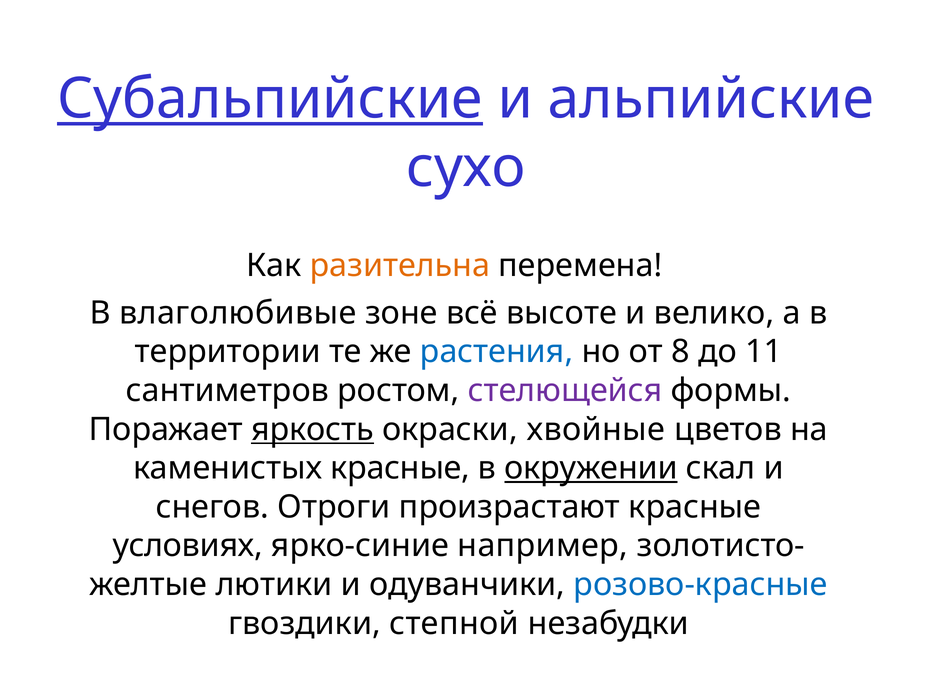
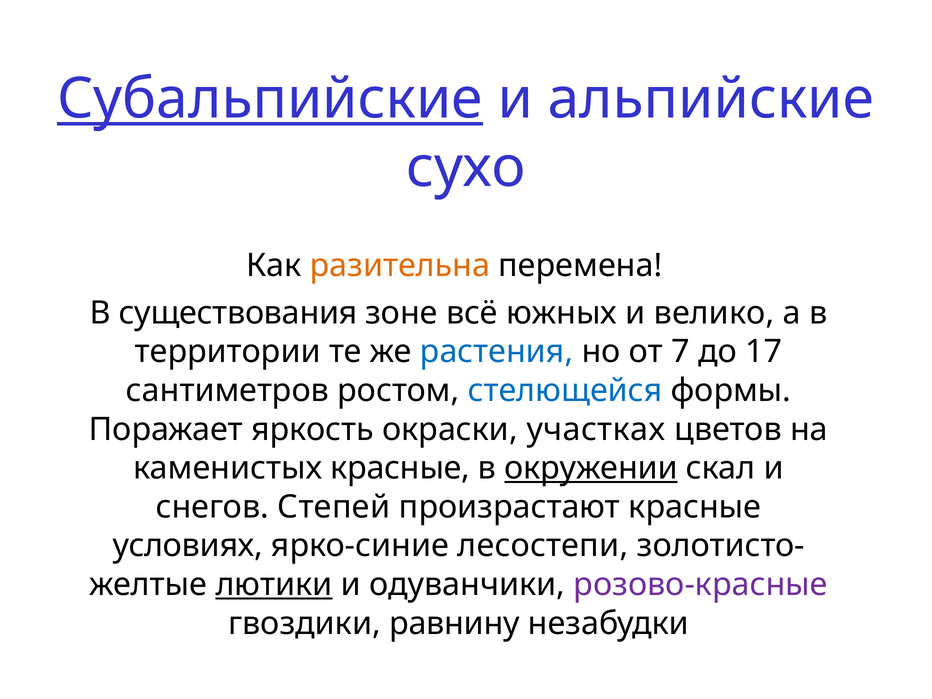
влаголюбивые: влаголюбивые -> существования
высоте: высоте -> южных
8: 8 -> 7
11: 11 -> 17
стелющейся colour: purple -> blue
яркость underline: present -> none
хвойные: хвойные -> участках
Отроги: Отроги -> Степей
например: например -> лесостепи
лютики underline: none -> present
розово-красные colour: blue -> purple
степной: степной -> равнину
